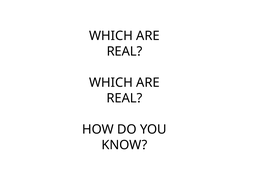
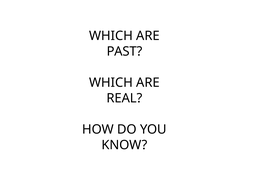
REAL at (124, 51): REAL -> PAST
